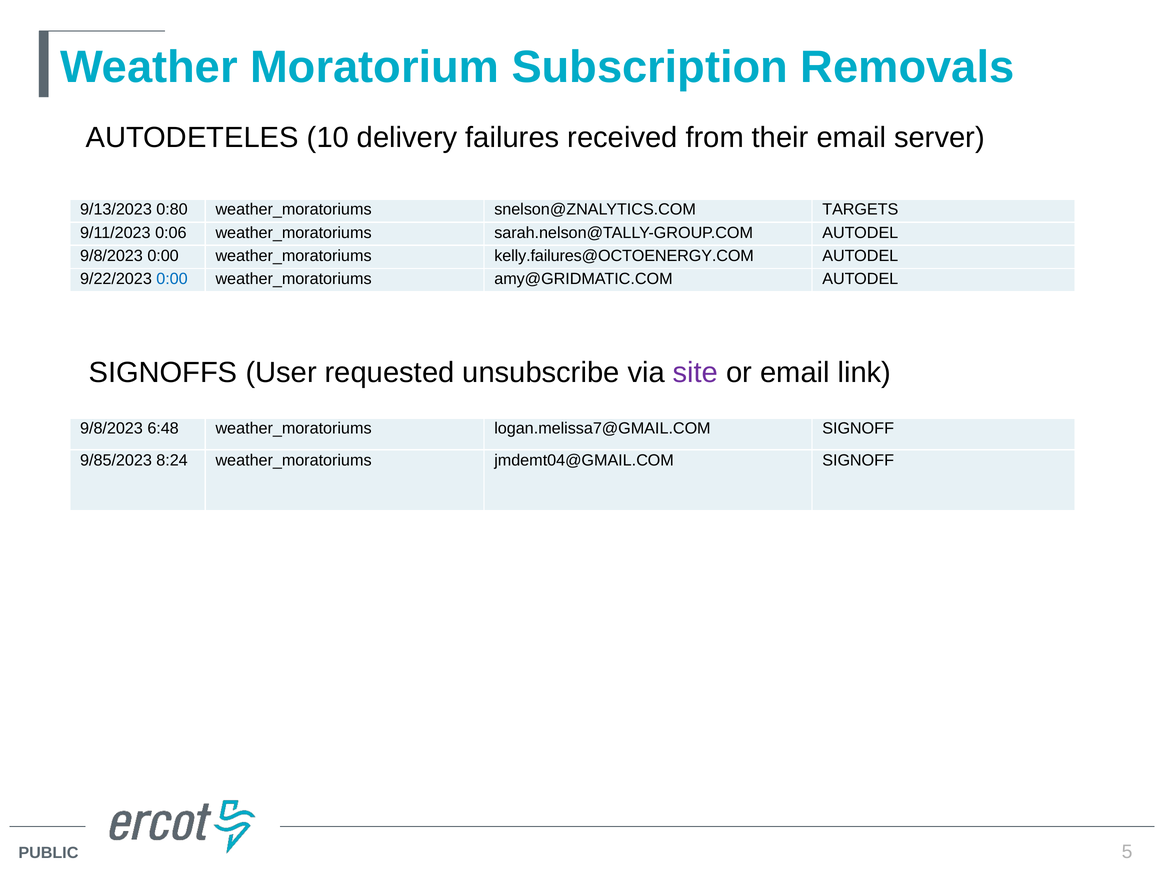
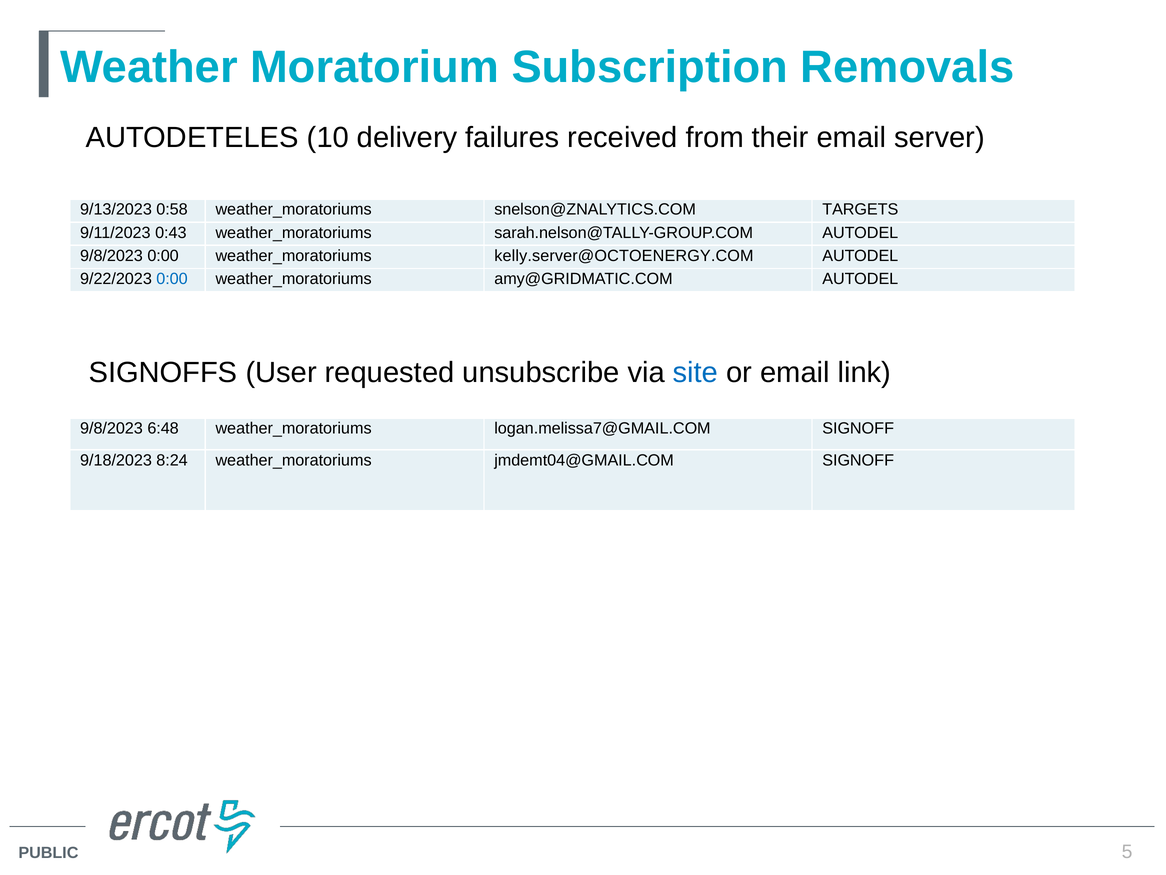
0:80: 0:80 -> 0:58
0:06: 0:06 -> 0:43
kelly.failures@OCTOENERGY.COM: kelly.failures@OCTOENERGY.COM -> kelly.server@OCTOENERGY.COM
site colour: purple -> blue
9/85/2023: 9/85/2023 -> 9/18/2023
